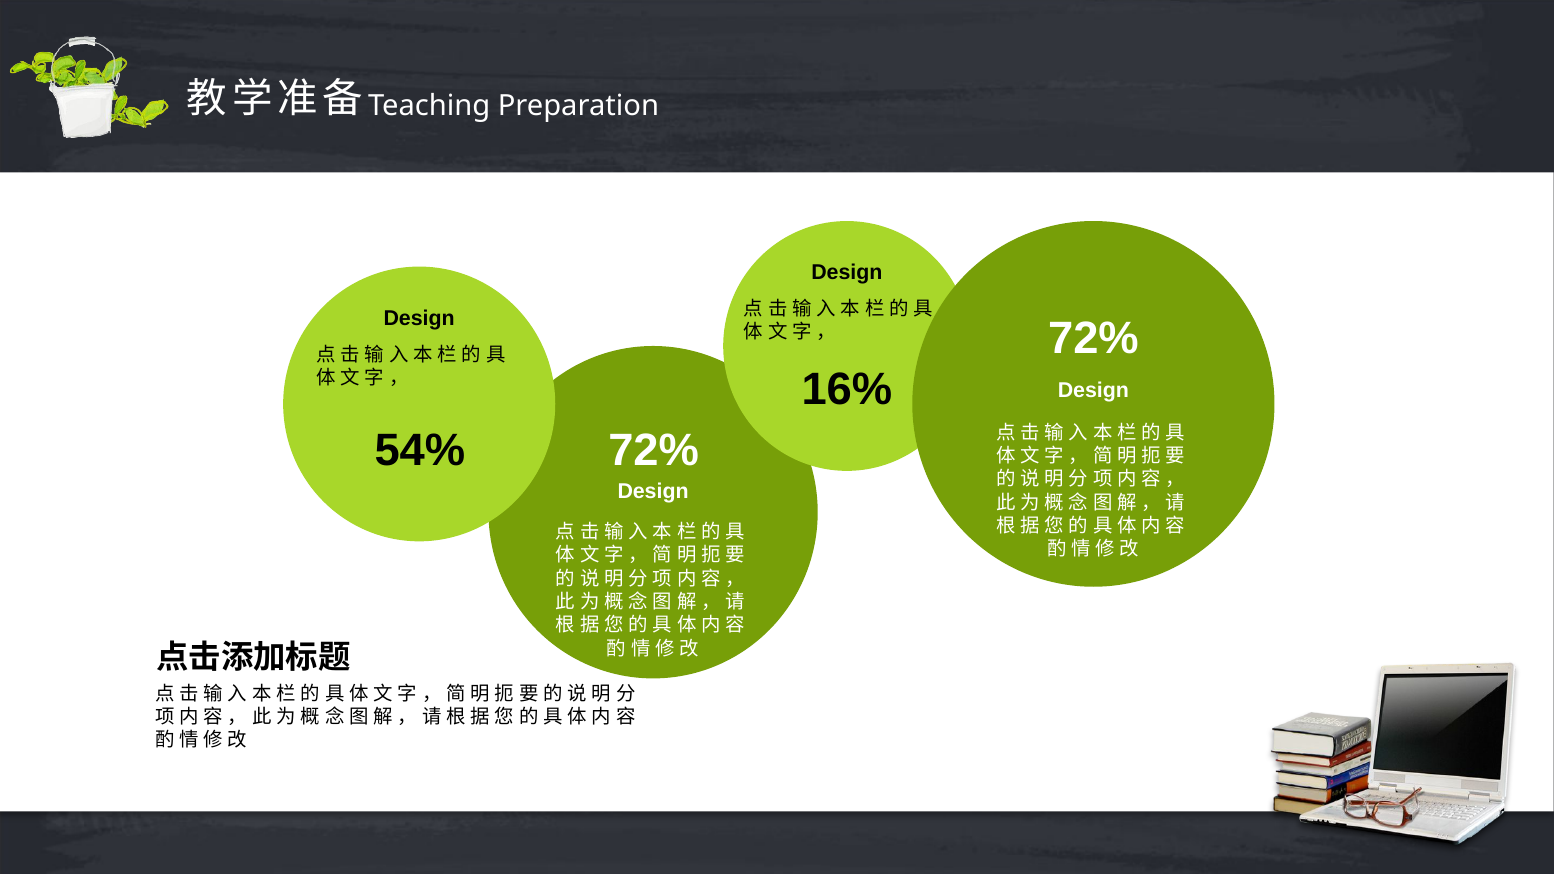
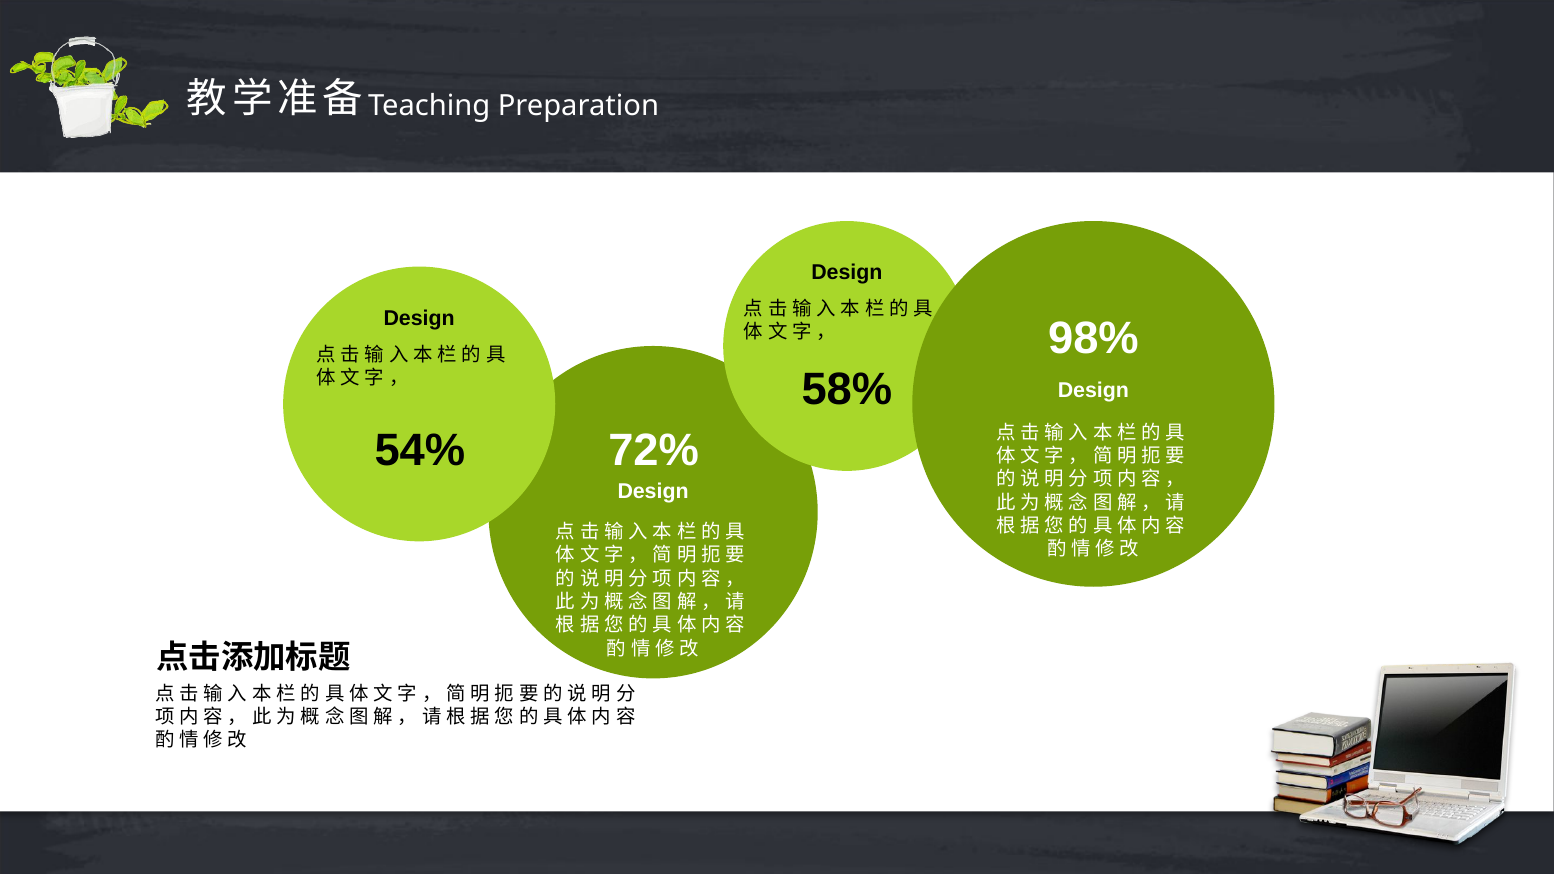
72% at (1093, 339): 72% -> 98%
16%: 16% -> 58%
